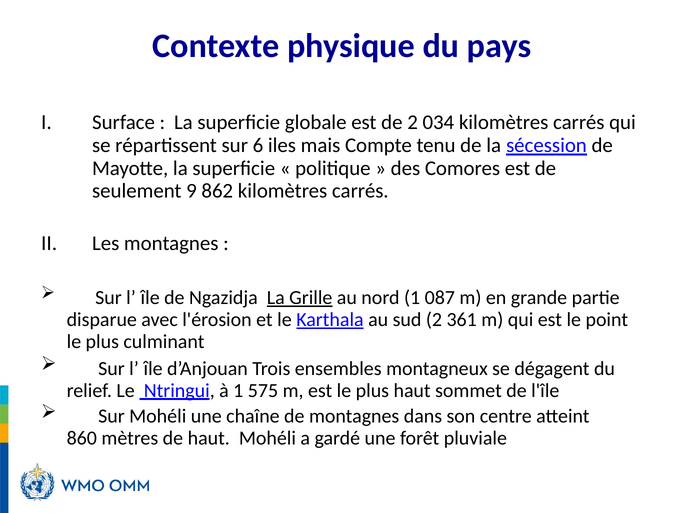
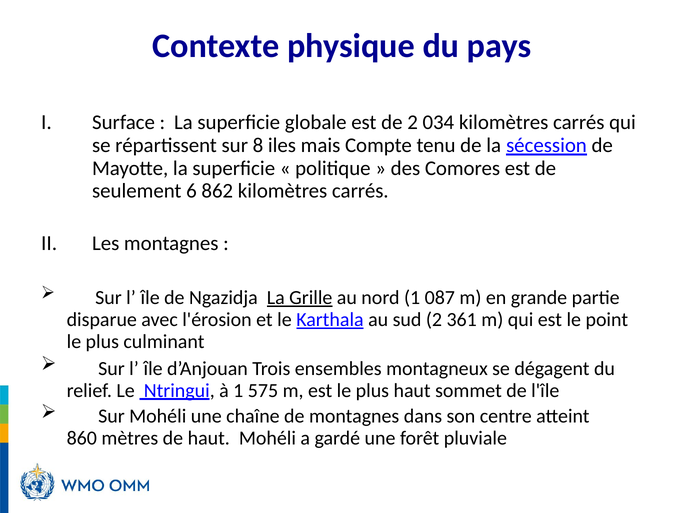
6: 6 -> 8
9: 9 -> 6
